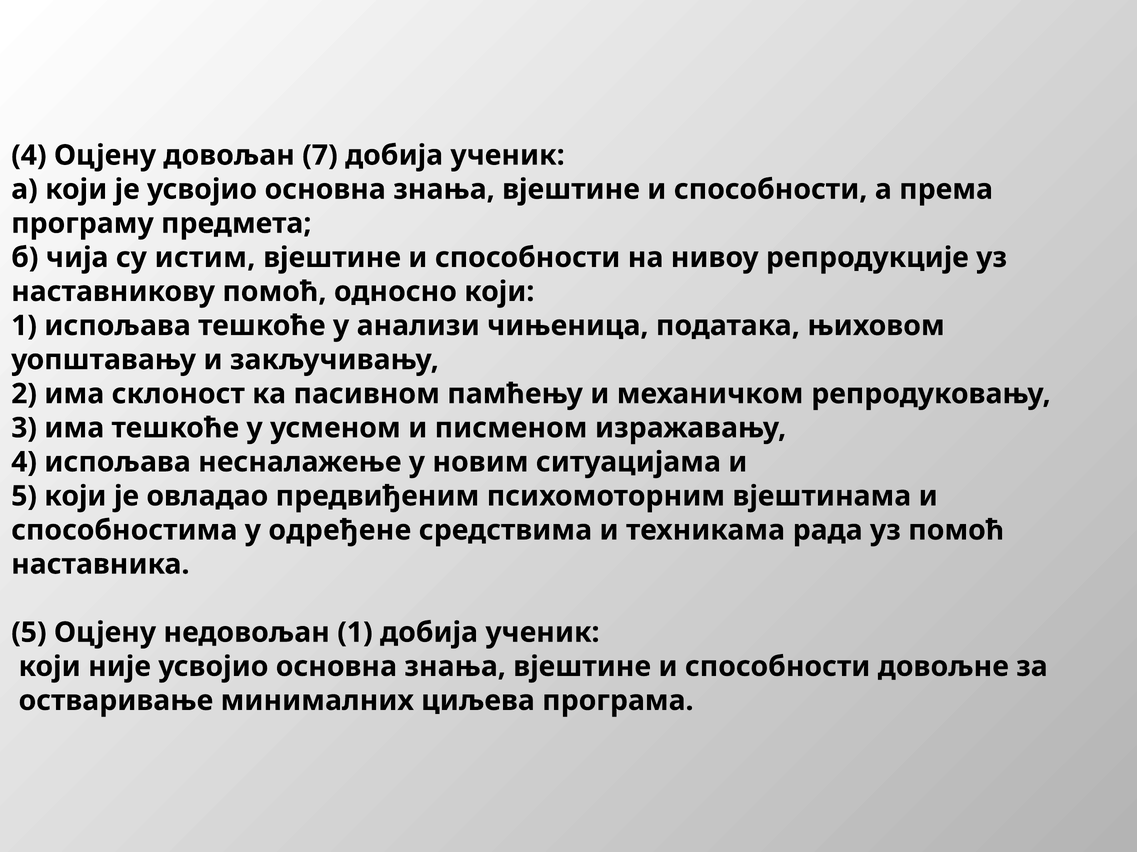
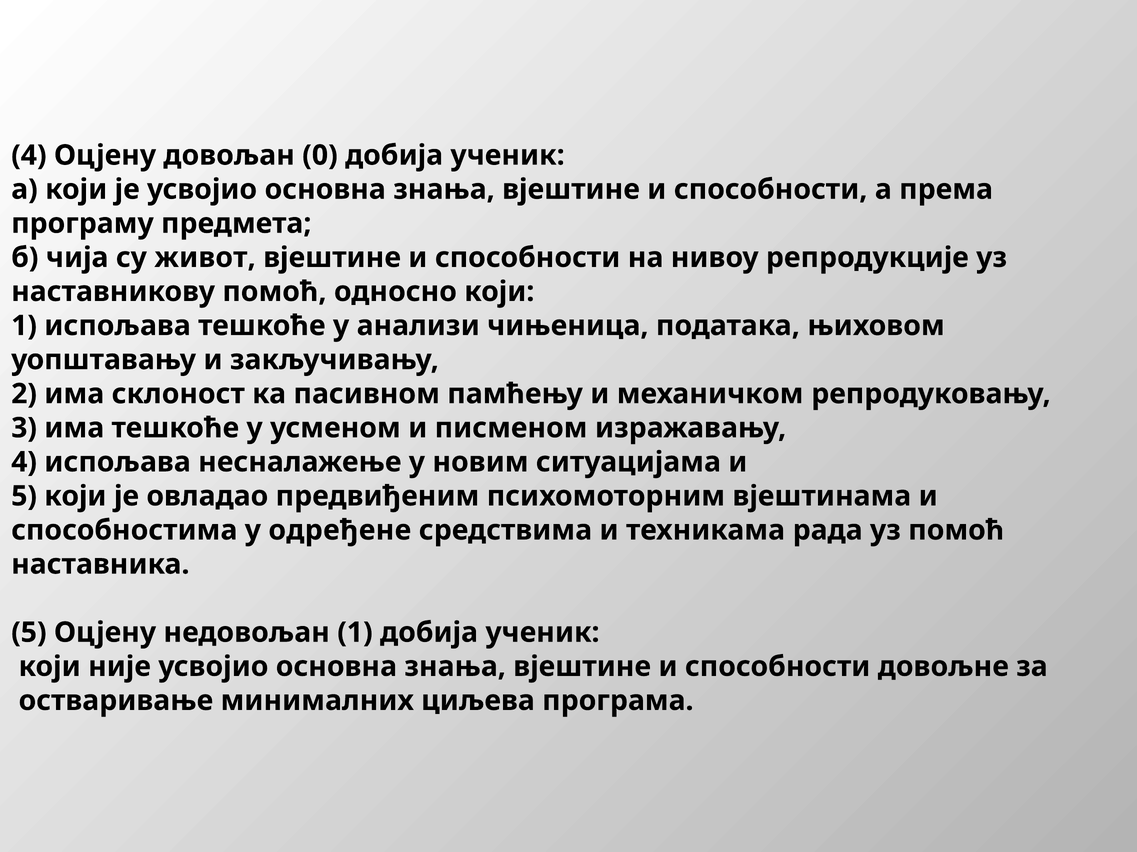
7: 7 -> 0
истим: истим -> живот
